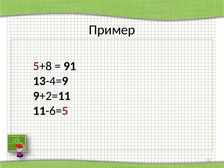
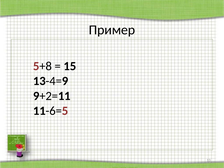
91: 91 -> 15
